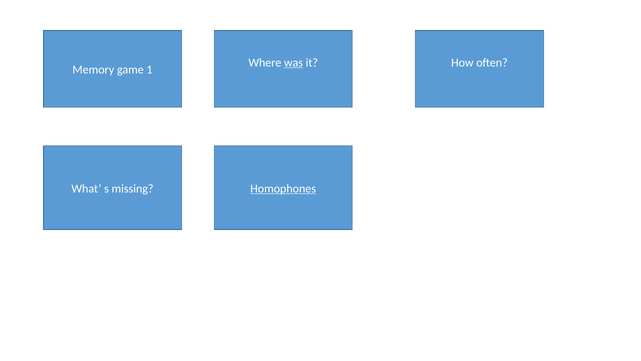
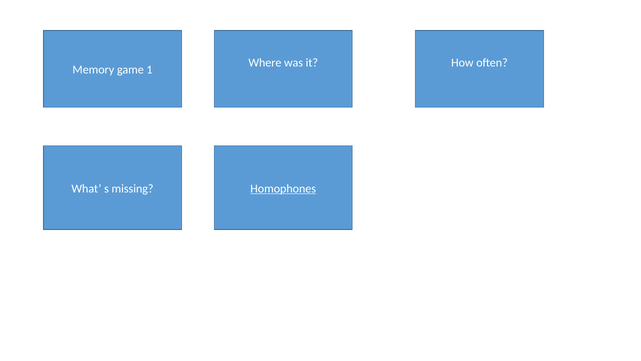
was underline: present -> none
